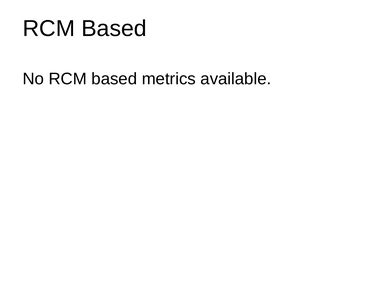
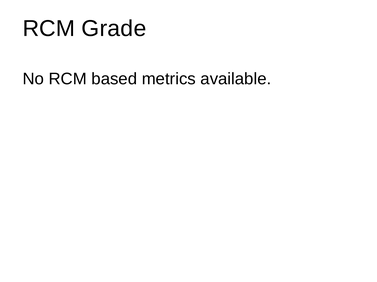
Based at (114, 29): Based -> Grade
